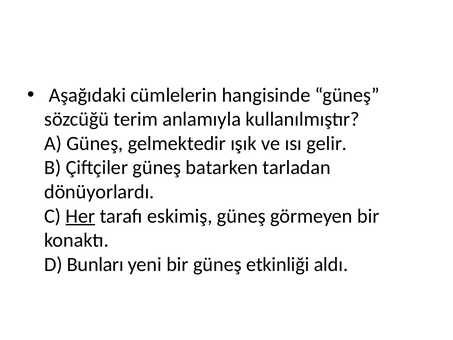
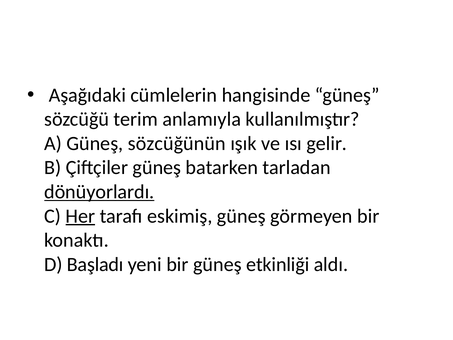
gelmektedir: gelmektedir -> sözcüğünün
dönüyorlardı underline: none -> present
Bunları: Bunları -> Başladı
